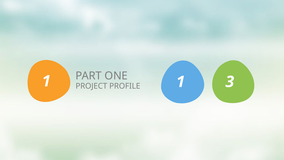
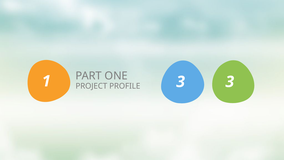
1 1: 1 -> 3
